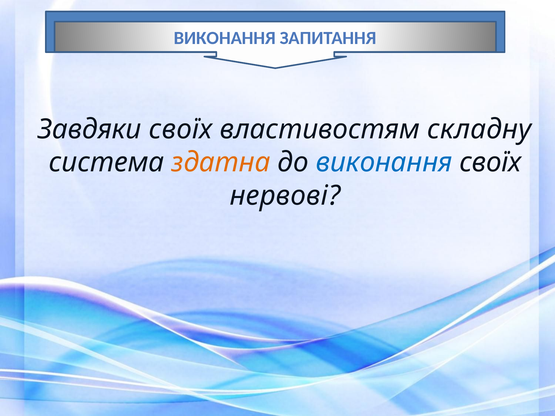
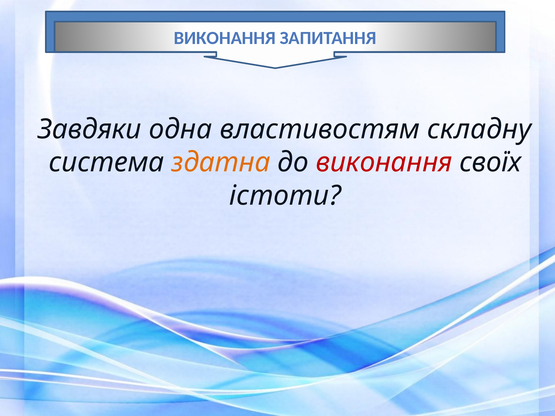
Завдяки своїх: своїх -> одна
виконання at (384, 163) colour: blue -> red
нервові: нервові -> істоти
